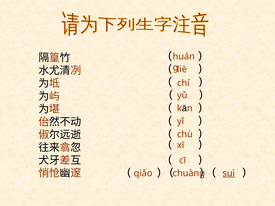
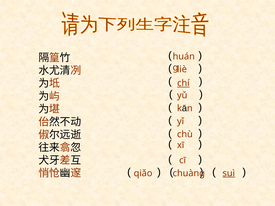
chí underline: none -> present
